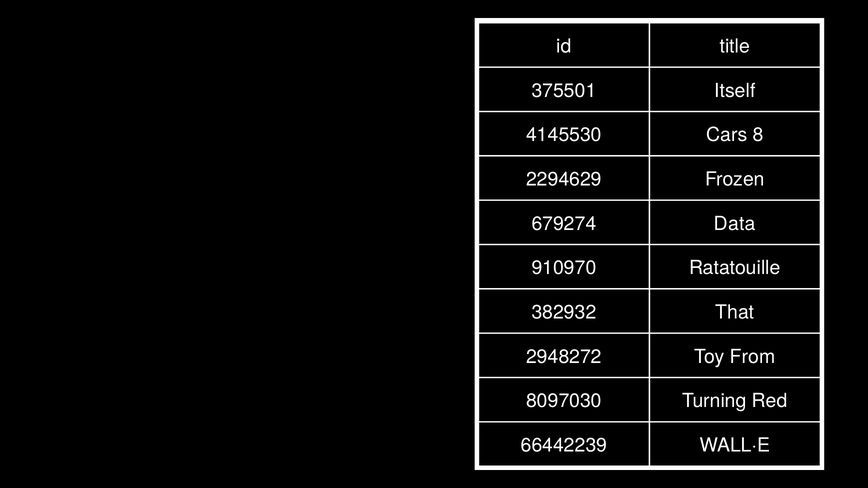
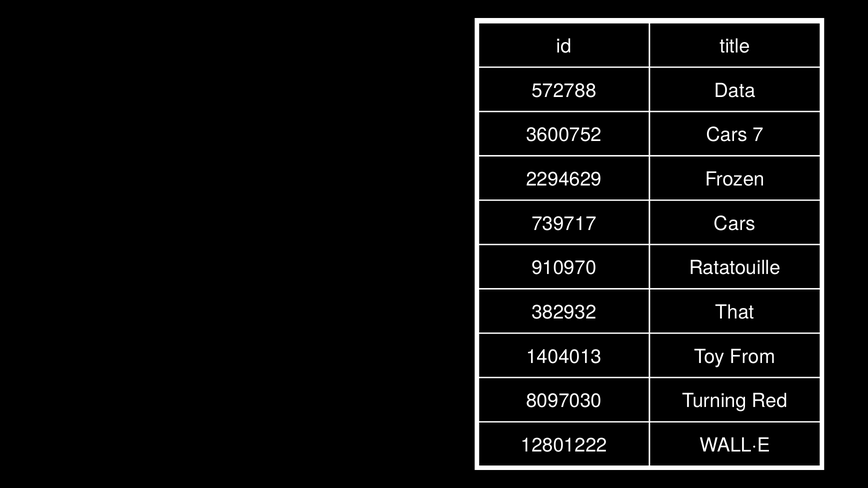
375501: 375501 -> 572788
Itself: Itself -> Data
4145530: 4145530 -> 3600752
8: 8 -> 7
679274: 679274 -> 739717
Data at (735, 224): Data -> Cars
2948272: 2948272 -> 1404013
66442239: 66442239 -> 12801222
